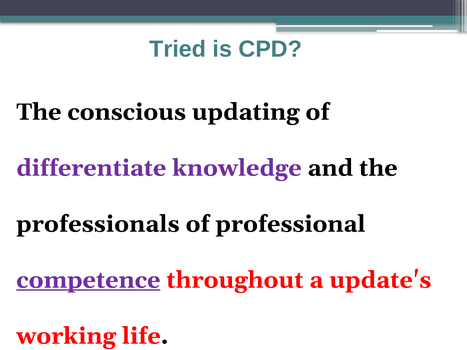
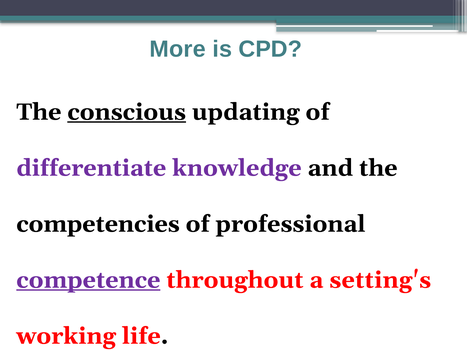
Tried: Tried -> More
conscious underline: none -> present
professionals: professionals -> competencies
update's: update's -> setting's
